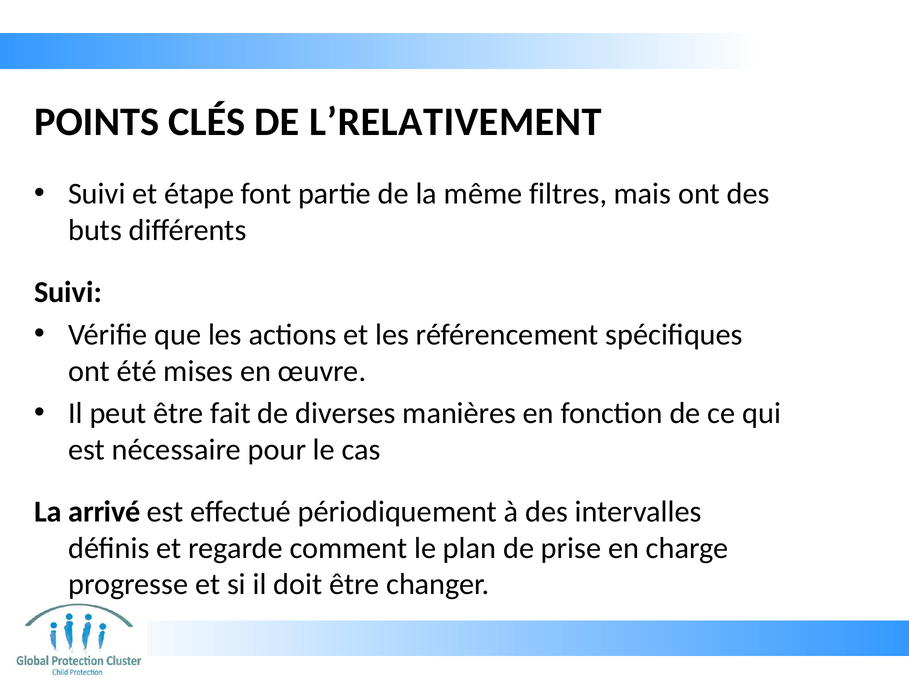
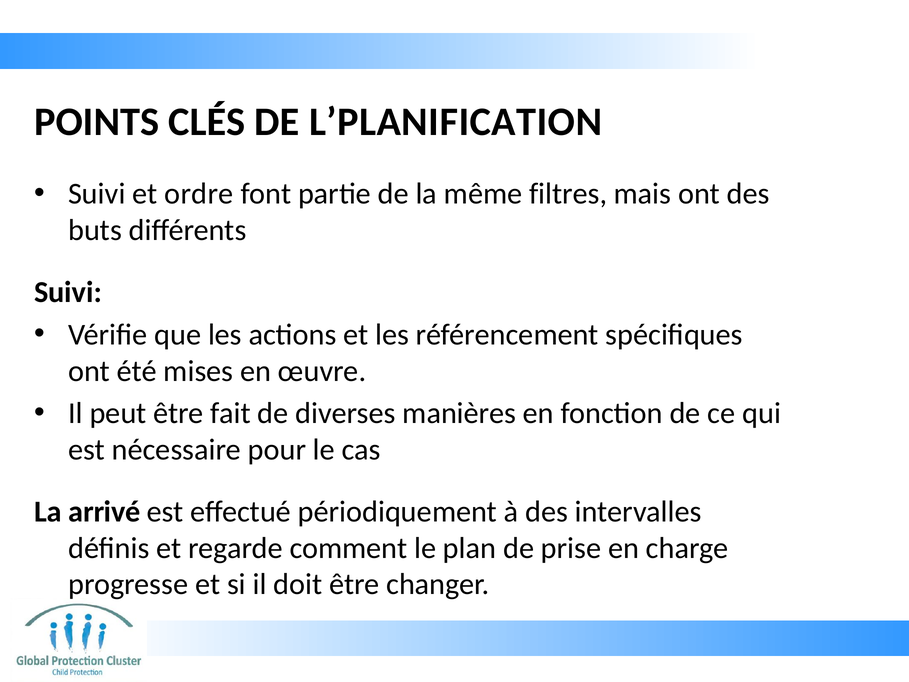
L’RELATIVEMENT: L’RELATIVEMENT -> L’PLANIFICATION
étape: étape -> ordre
